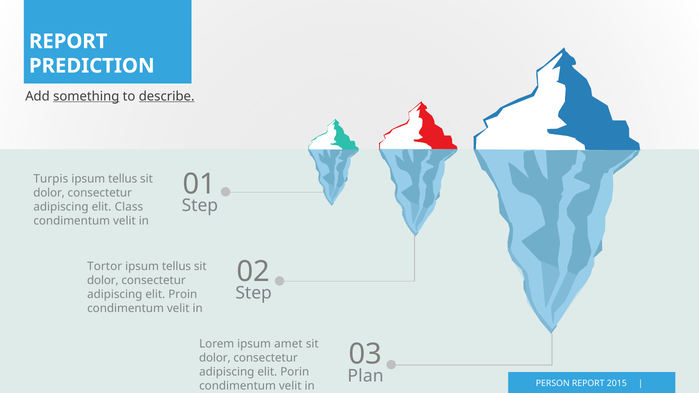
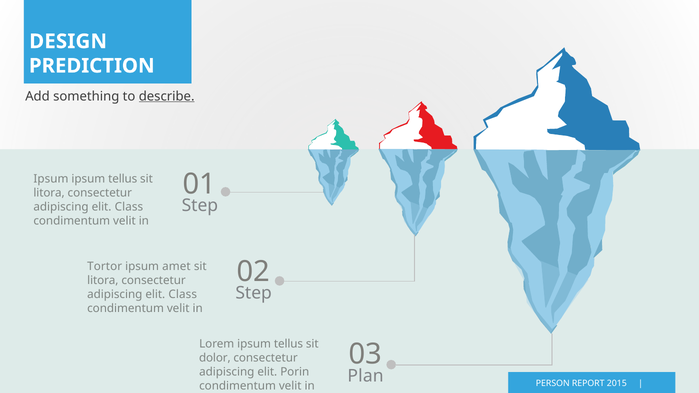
REPORT at (68, 41): REPORT -> DESIGN
something underline: present -> none
Turpis at (51, 179): Turpis -> Ipsum
dolor at (49, 193): dolor -> litora
tellus at (177, 266): tellus -> amet
dolor at (103, 280): dolor -> litora
Proin at (183, 294): Proin -> Class
Lorem ipsum amet: amet -> tellus
